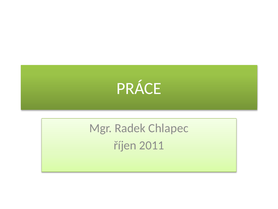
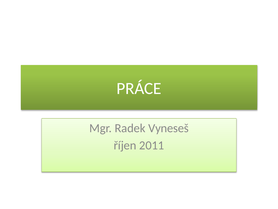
Chlapec: Chlapec -> Vyneseš
